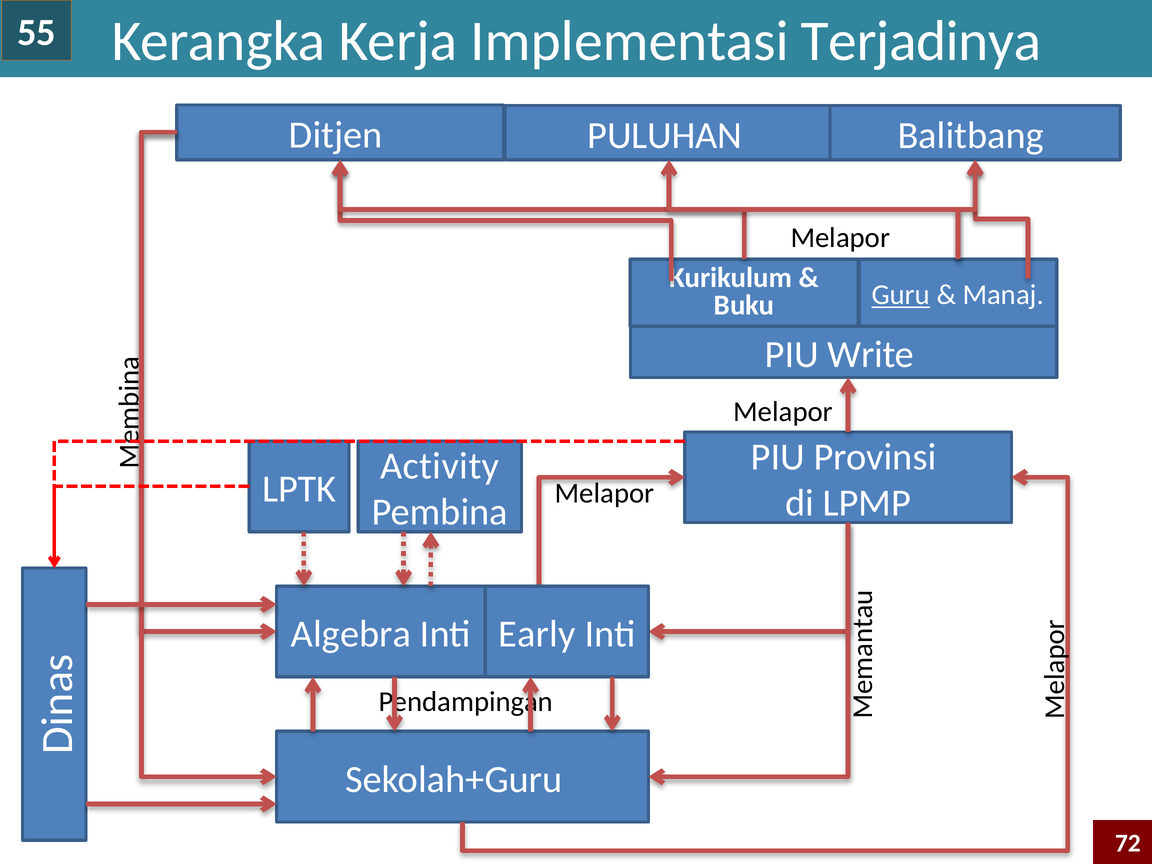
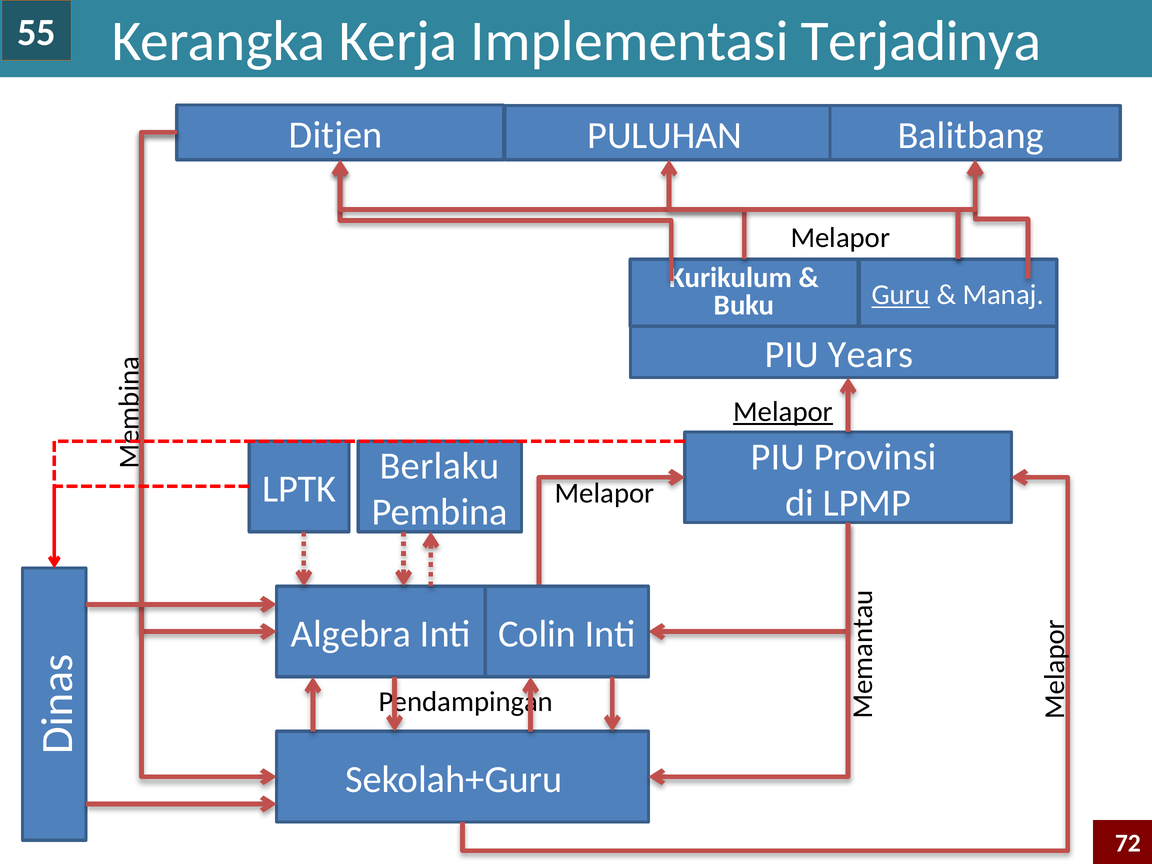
Write: Write -> Years
Melapor at (783, 412) underline: none -> present
Activity: Activity -> Berlaku
Early: Early -> Colin
